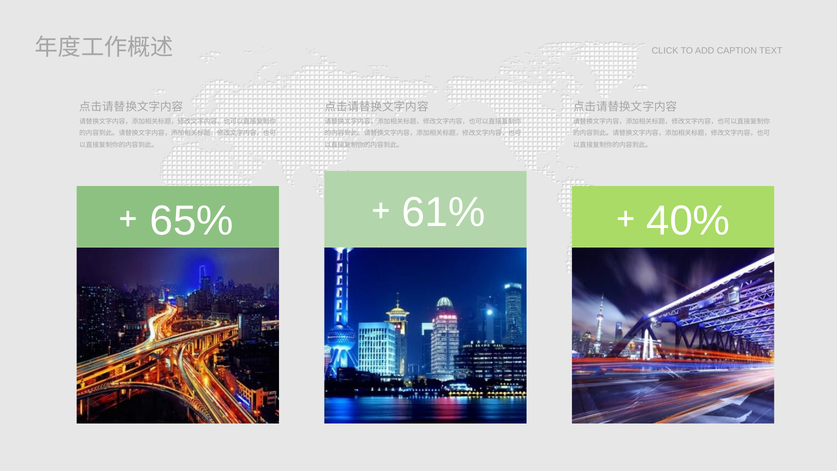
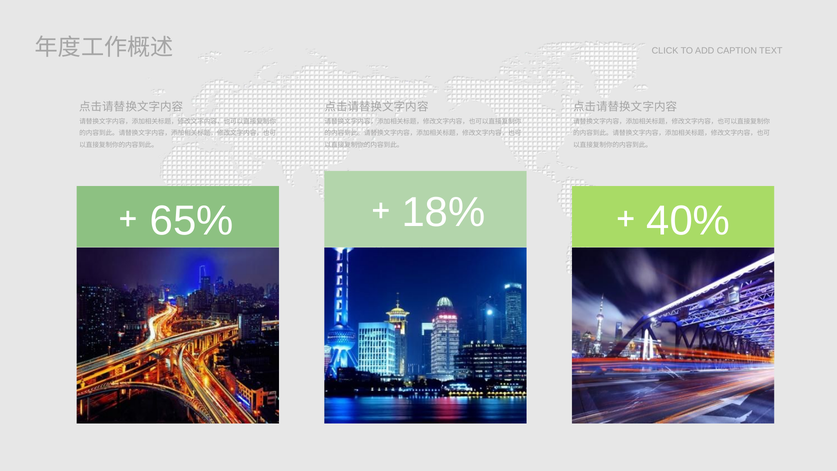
61%: 61% -> 18%
